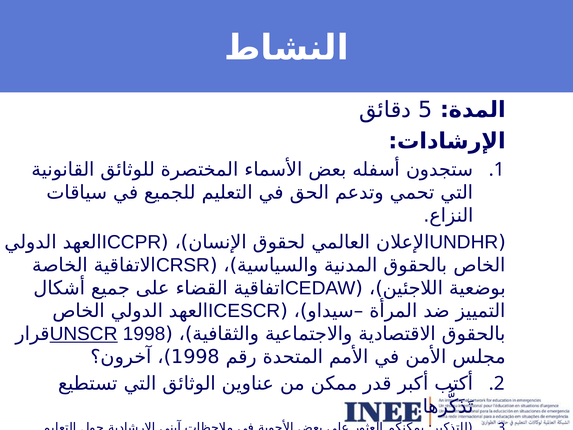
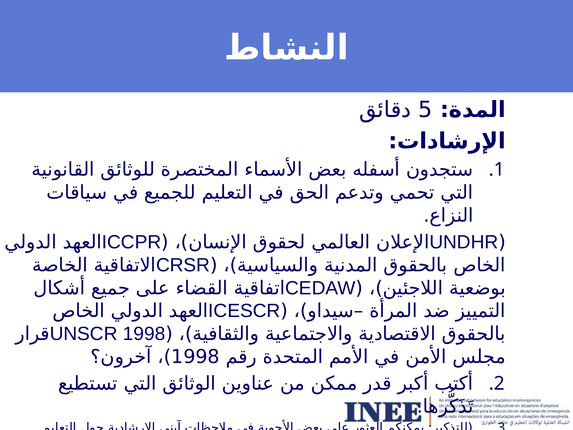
UNSCR underline: present -> none
